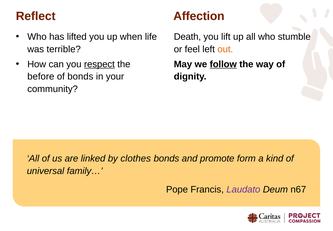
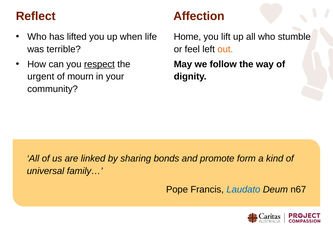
Death: Death -> Home
follow underline: present -> none
before: before -> urgent
of bonds: bonds -> mourn
clothes: clothes -> sharing
Laudato colour: purple -> blue
